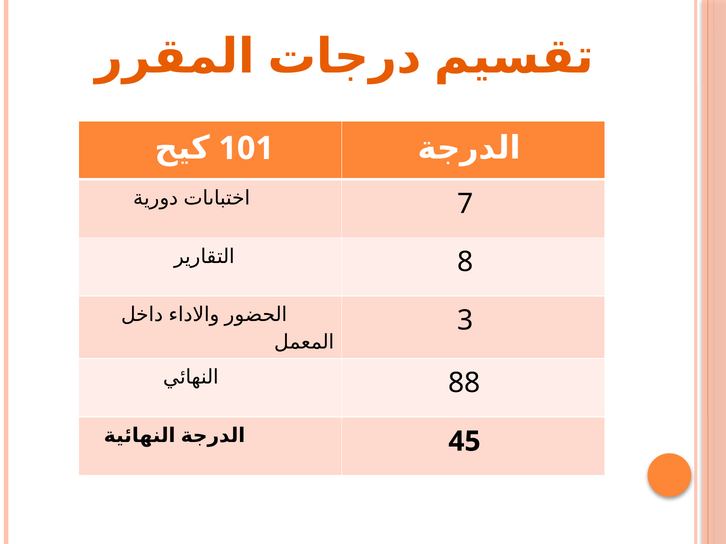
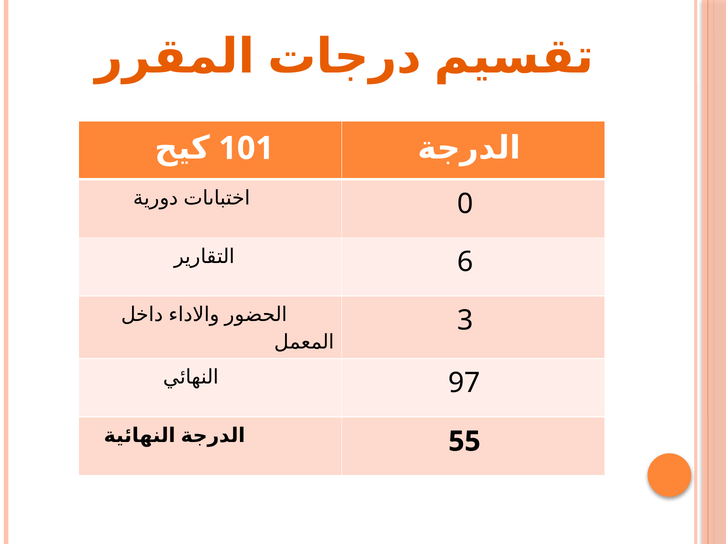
7: 7 -> 0
8: 8 -> 6
88: 88 -> 97
45: 45 -> 55
